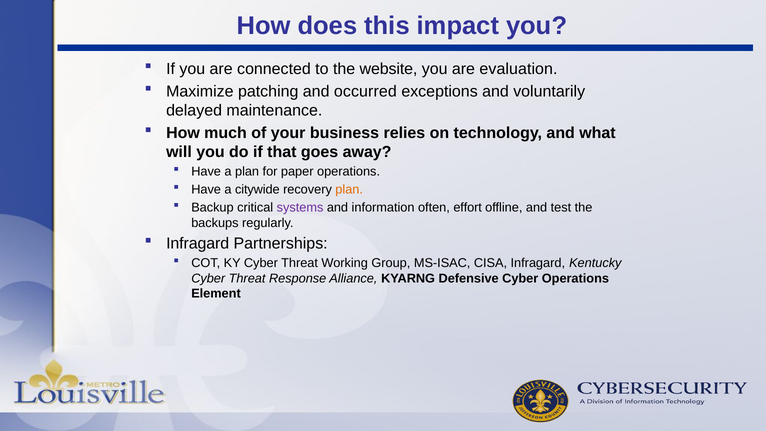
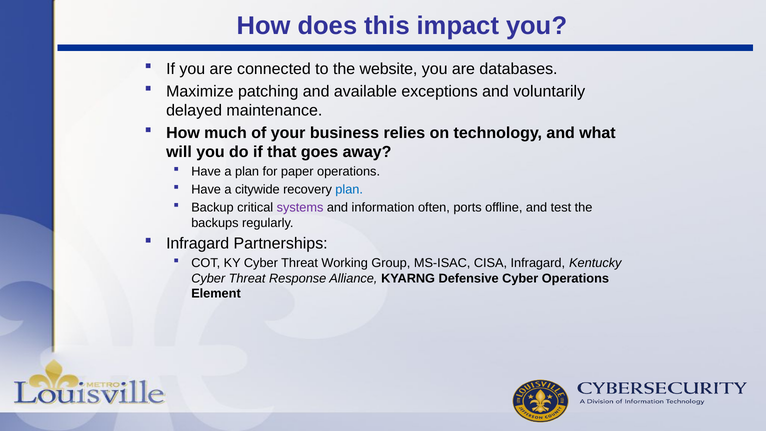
evaluation: evaluation -> databases
occurred: occurred -> available
plan at (349, 190) colour: orange -> blue
effort: effort -> ports
